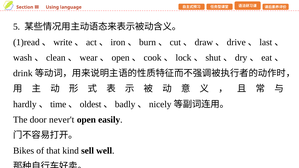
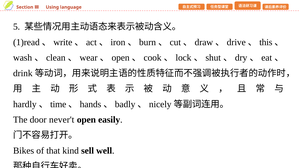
last: last -> this
oldest: oldest -> hands
